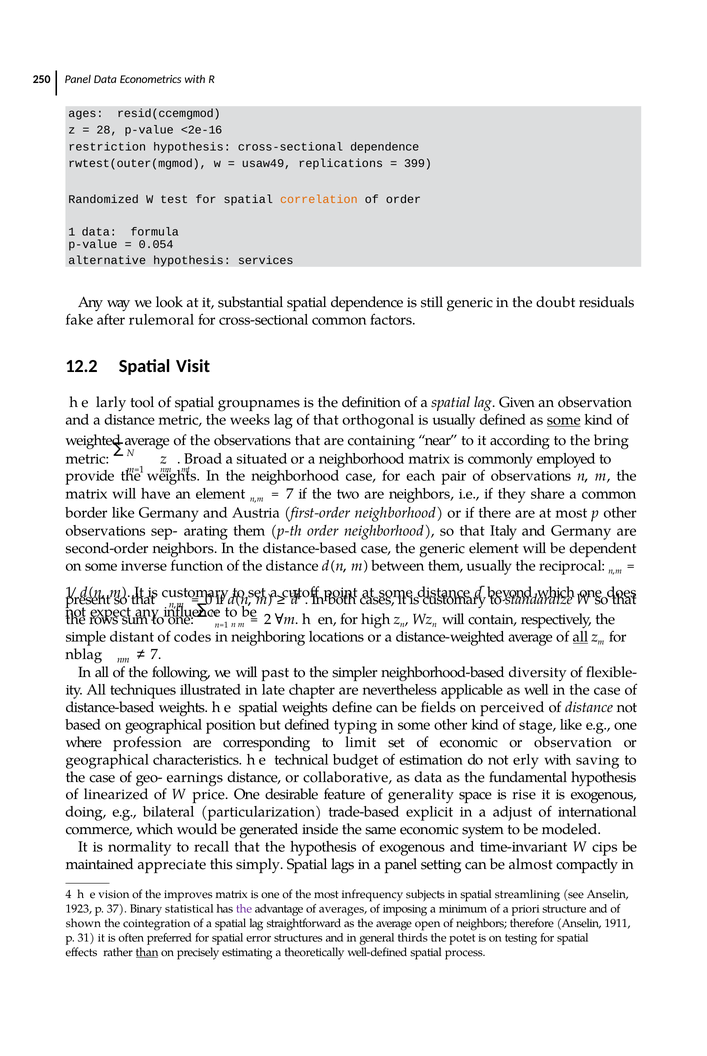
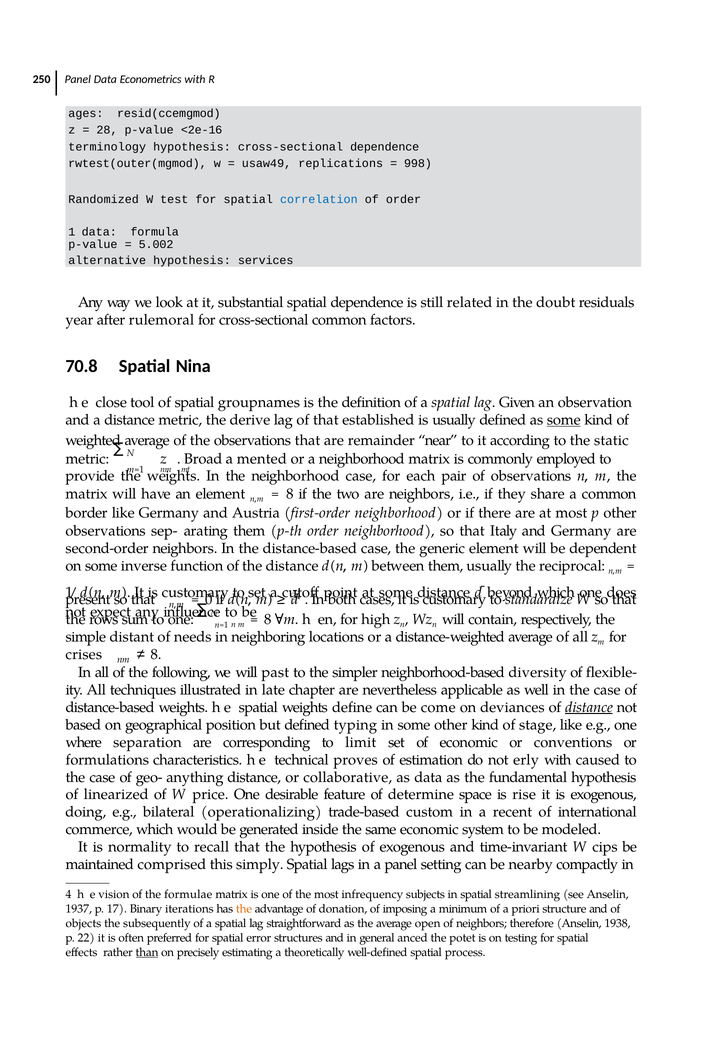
restriction: restriction -> terminology
399: 399 -> 998
correlation colour: orange -> blue
0.054: 0.054 -> 5.002
still generic: generic -> related
fake: fake -> year
12.2: 12.2 -> 70.8
Visit: Visit -> Nina
larly: larly -> close
weeks: weeks -> derive
orthogonal: orthogonal -> established
containing: containing -> remainder
bring: bring -> static
situated: situated -> mented
7 at (290, 494): 7 -> 8
2 at (268, 620): 2 -> 8
codes: codes -> needs
all at (580, 637) underline: present -> none
nblag: nblag -> crises
7 at (156, 654): 7 -> 8
ﬁelds: ﬁelds -> come
perceived: perceived -> deviances
distance at (589, 707) underline: none -> present
profession: profession -> separation
or observation: observation -> conventions
geographical at (107, 760): geographical -> formulations
budget: budget -> proves
saving: saving -> caused
earnings: earnings -> anything
generality: generality -> determine
particularization: particularization -> operationalizing
explicit: explicit -> custom
adjust: adjust -> recent
appreciate: appreciate -> comprised
almost: almost -> nearby
improves: improves -> formulae
1923: 1923 -> 1937
37: 37 -> 17
statistical: statistical -> iterations
the at (244, 909) colour: purple -> orange
averages: averages -> donation
shown: shown -> objects
cointegration: cointegration -> subsequently
1911: 1911 -> 1938
31: 31 -> 22
thirds: thirds -> anced
